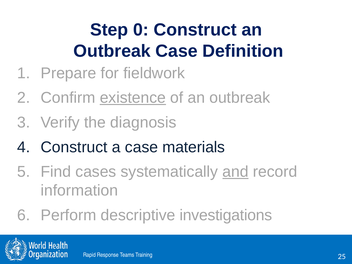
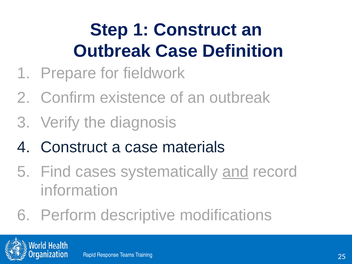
Step 0: 0 -> 1
existence underline: present -> none
investigations: investigations -> modifications
